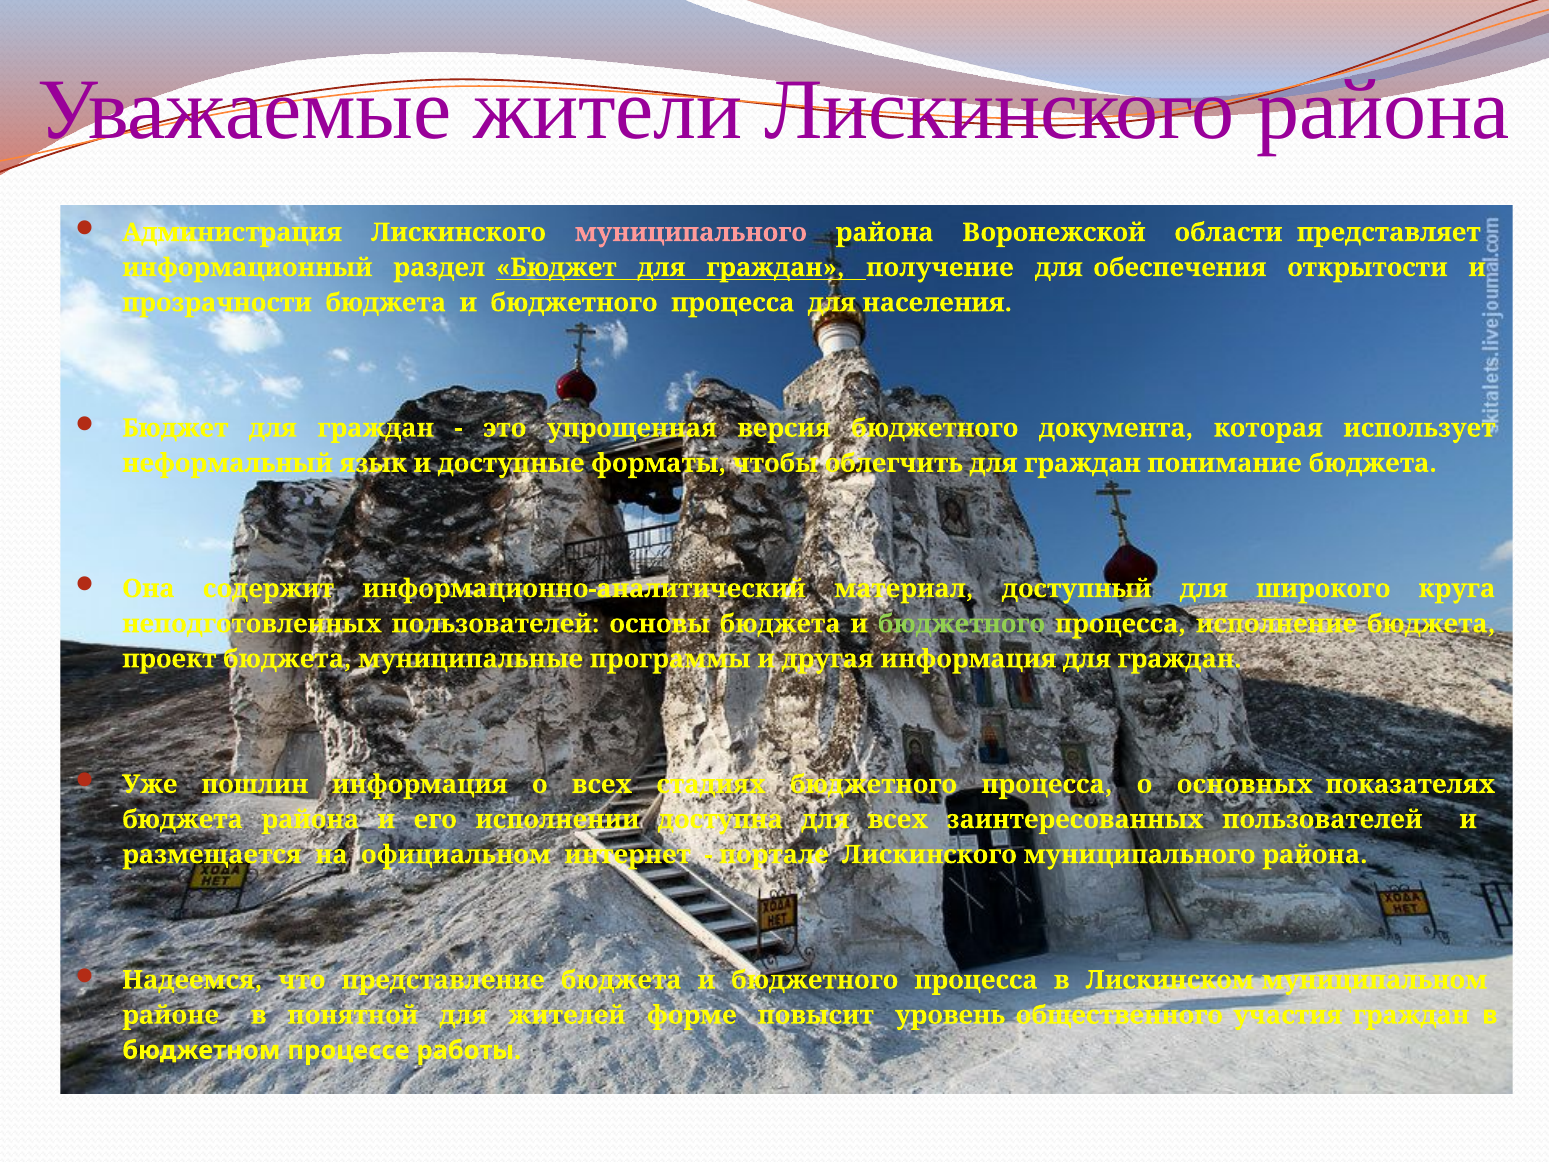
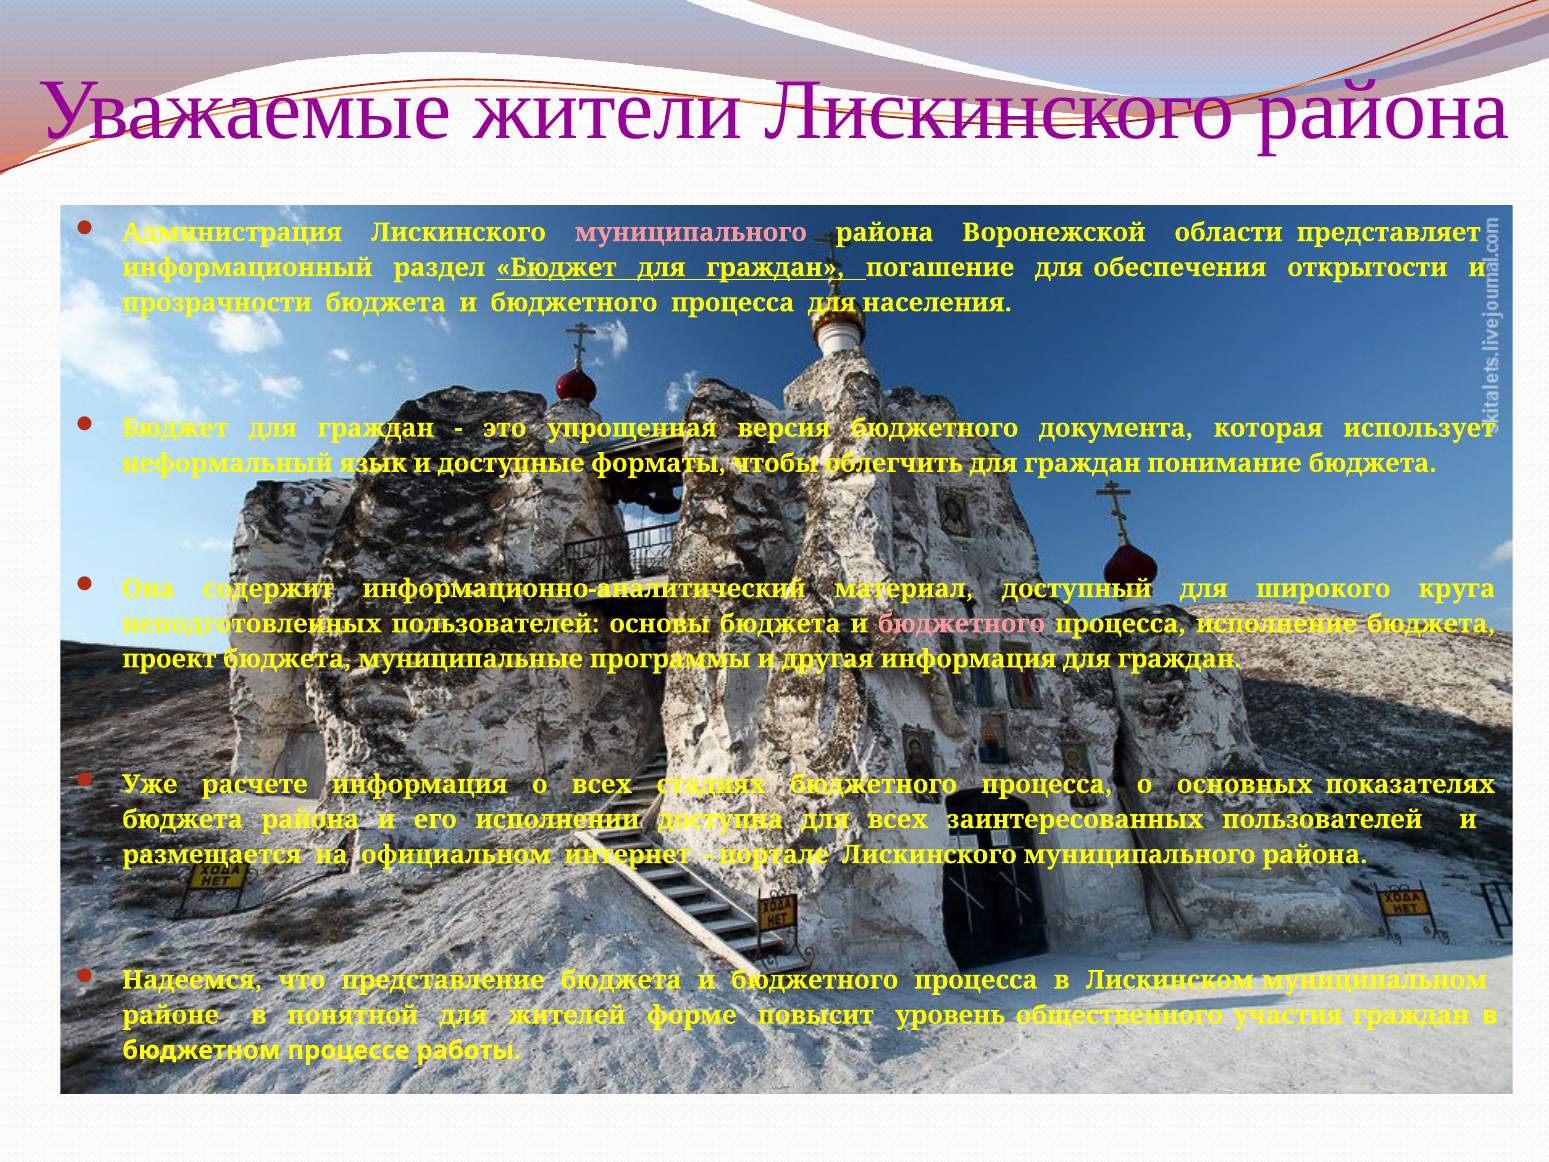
получение: получение -> погашение
бюджетного at (961, 624) colour: light green -> pink
пошлин: пошлин -> расчете
